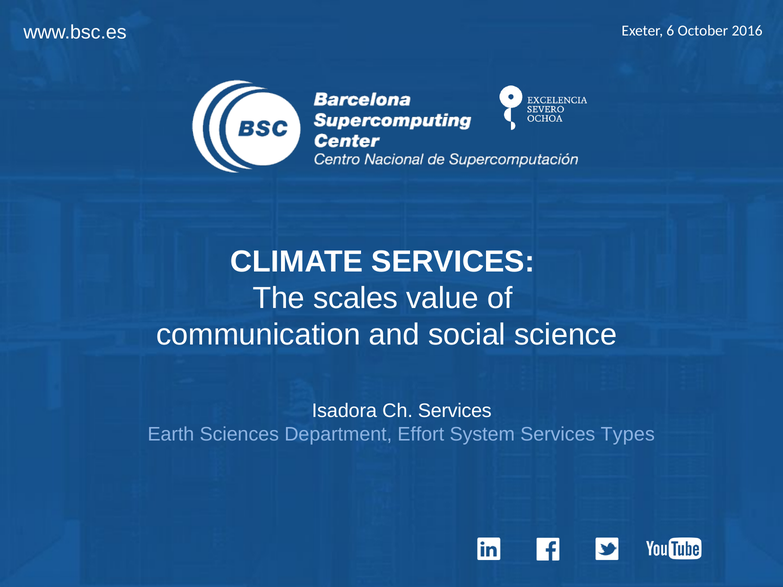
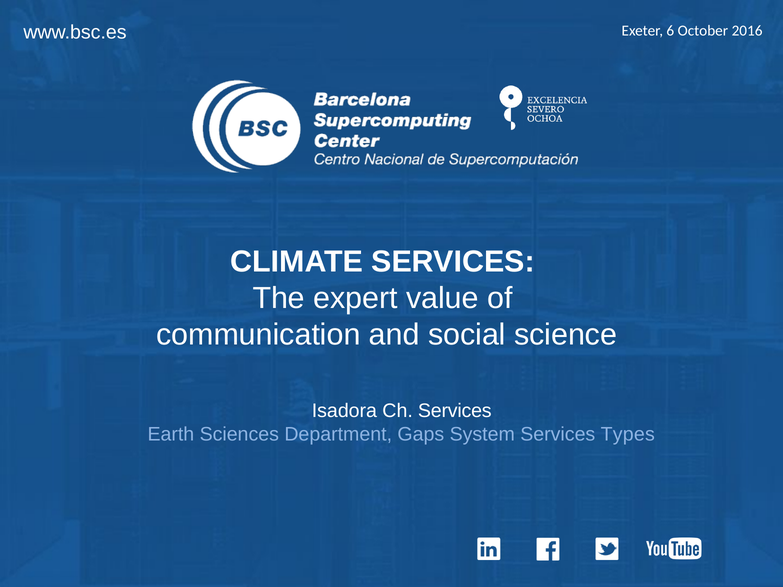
scales: scales -> expert
Effort: Effort -> Gaps
